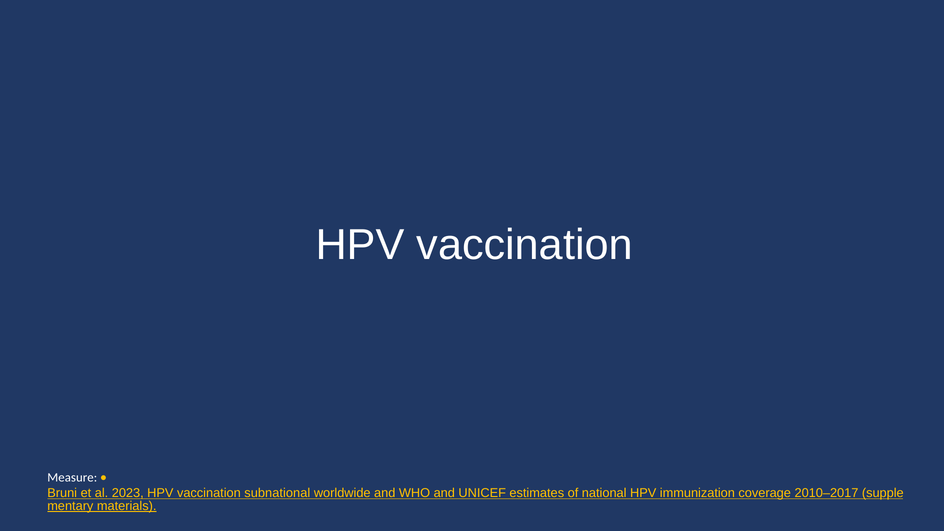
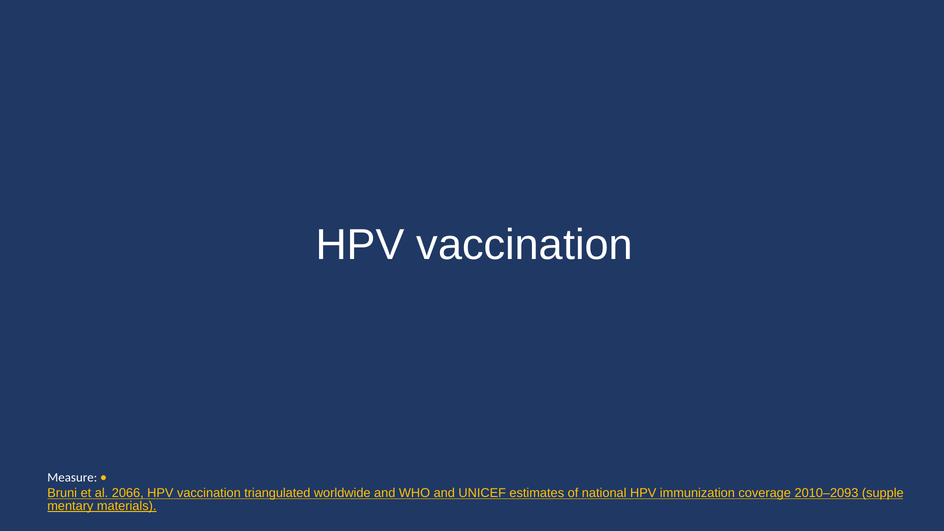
2023: 2023 -> 2066
subnational: subnational -> triangulated
2010–2017: 2010–2017 -> 2010–2093
